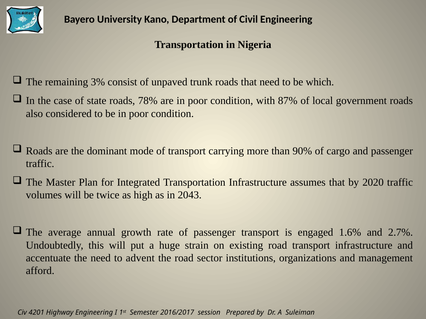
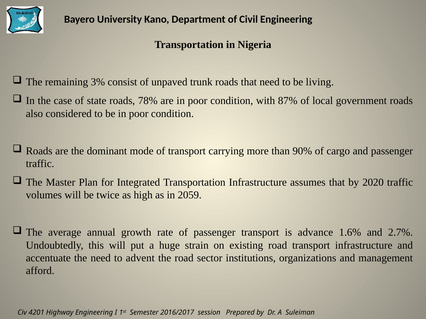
which: which -> living
2043: 2043 -> 2059
engaged: engaged -> advance
